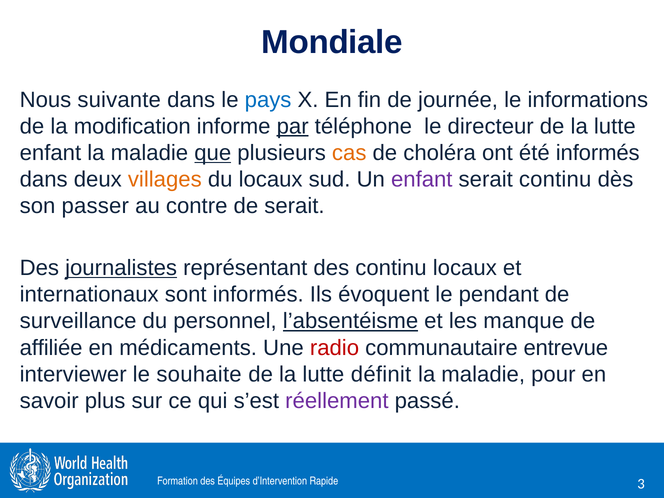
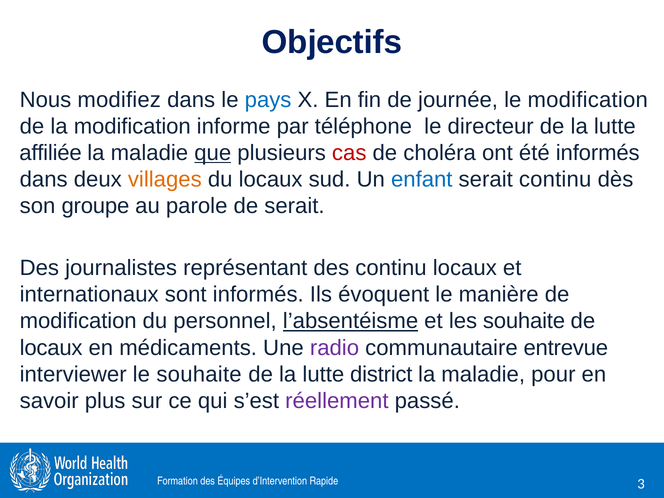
Mondiale: Mondiale -> Objectifs
suivante: suivante -> modifiez
le informations: informations -> modification
par underline: present -> none
enfant at (50, 153): enfant -> affiliée
cas colour: orange -> red
enfant at (422, 180) colour: purple -> blue
passer: passer -> groupe
contre: contre -> parole
journalistes underline: present -> none
pendant: pendant -> manière
surveillance at (78, 321): surveillance -> modification
les manque: manque -> souhaite
affiliée at (51, 348): affiliée -> locaux
radio colour: red -> purple
définit: définit -> district
